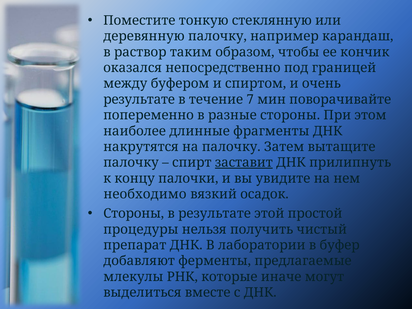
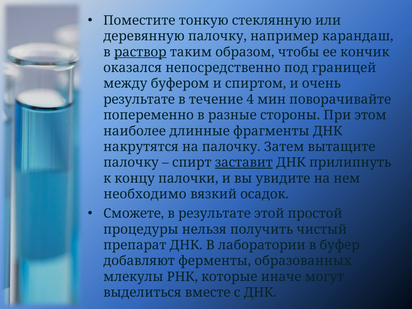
раствор underline: none -> present
7: 7 -> 4
Стороны at (134, 214): Стороны -> Сможете
предлагаемые: предлагаемые -> образованных
